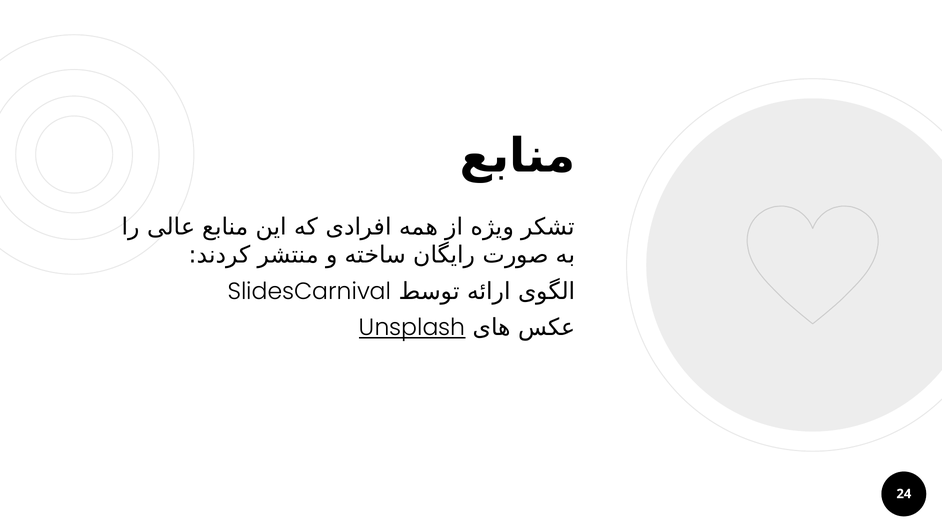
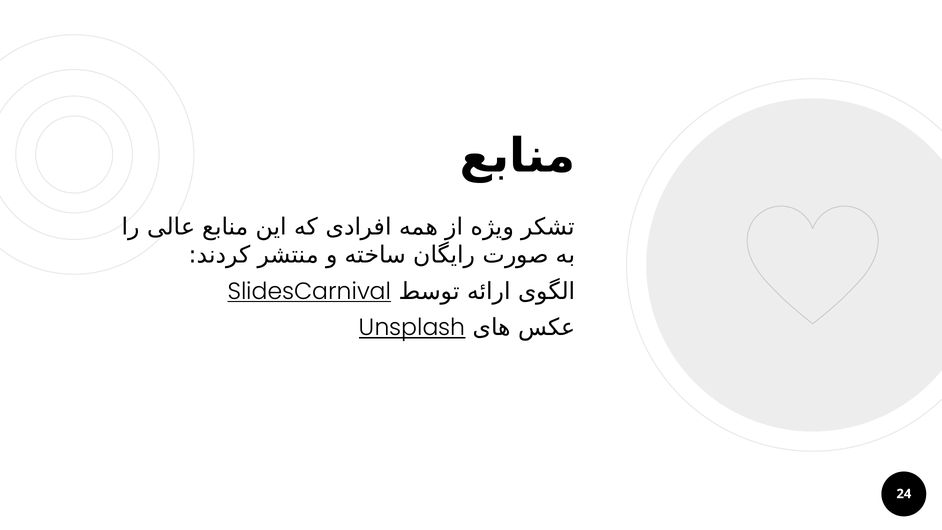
SlidesCarnival underline: none -> present
